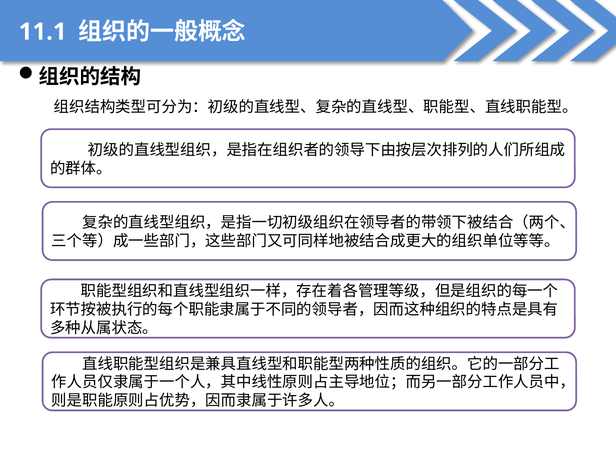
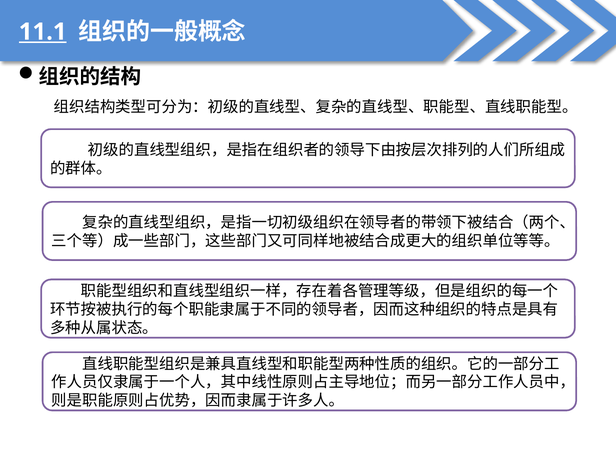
11.1 underline: none -> present
